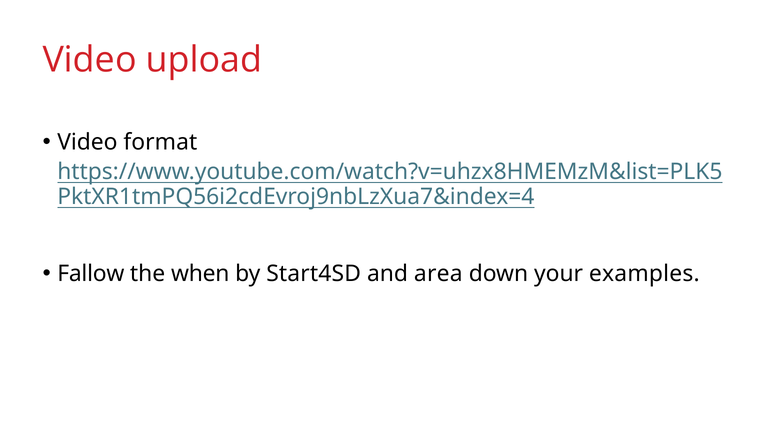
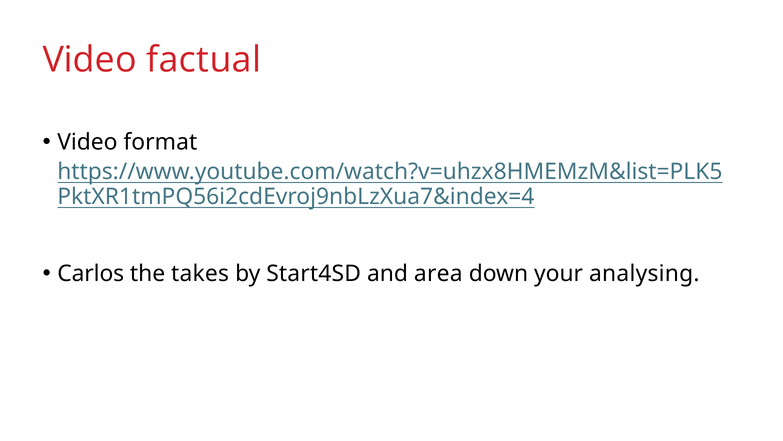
upload: upload -> factual
Fallow: Fallow -> Carlos
when: when -> takes
examples: examples -> analysing
